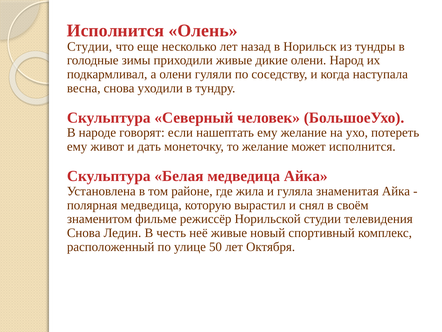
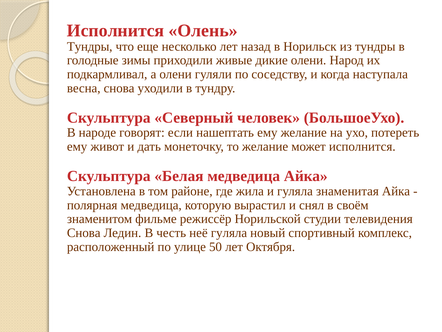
Студии at (90, 46): Студии -> Тундры
неё живые: живые -> гуляла
